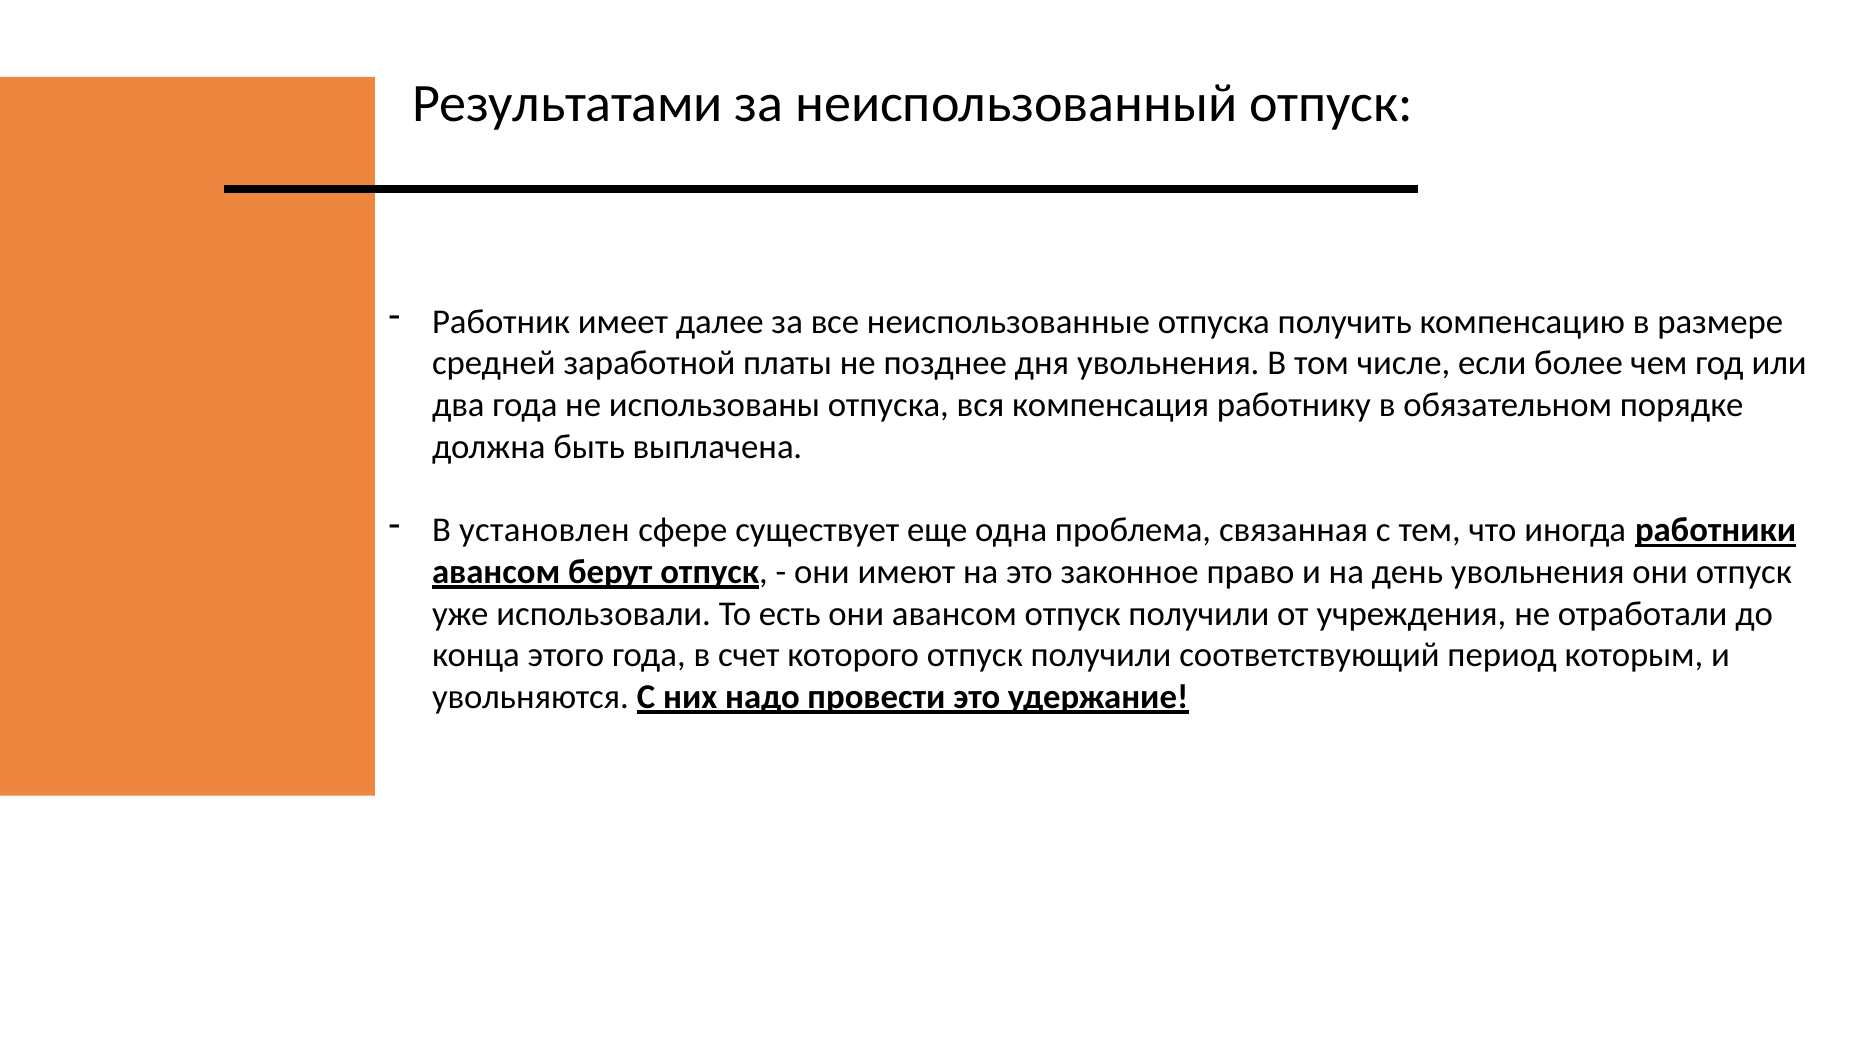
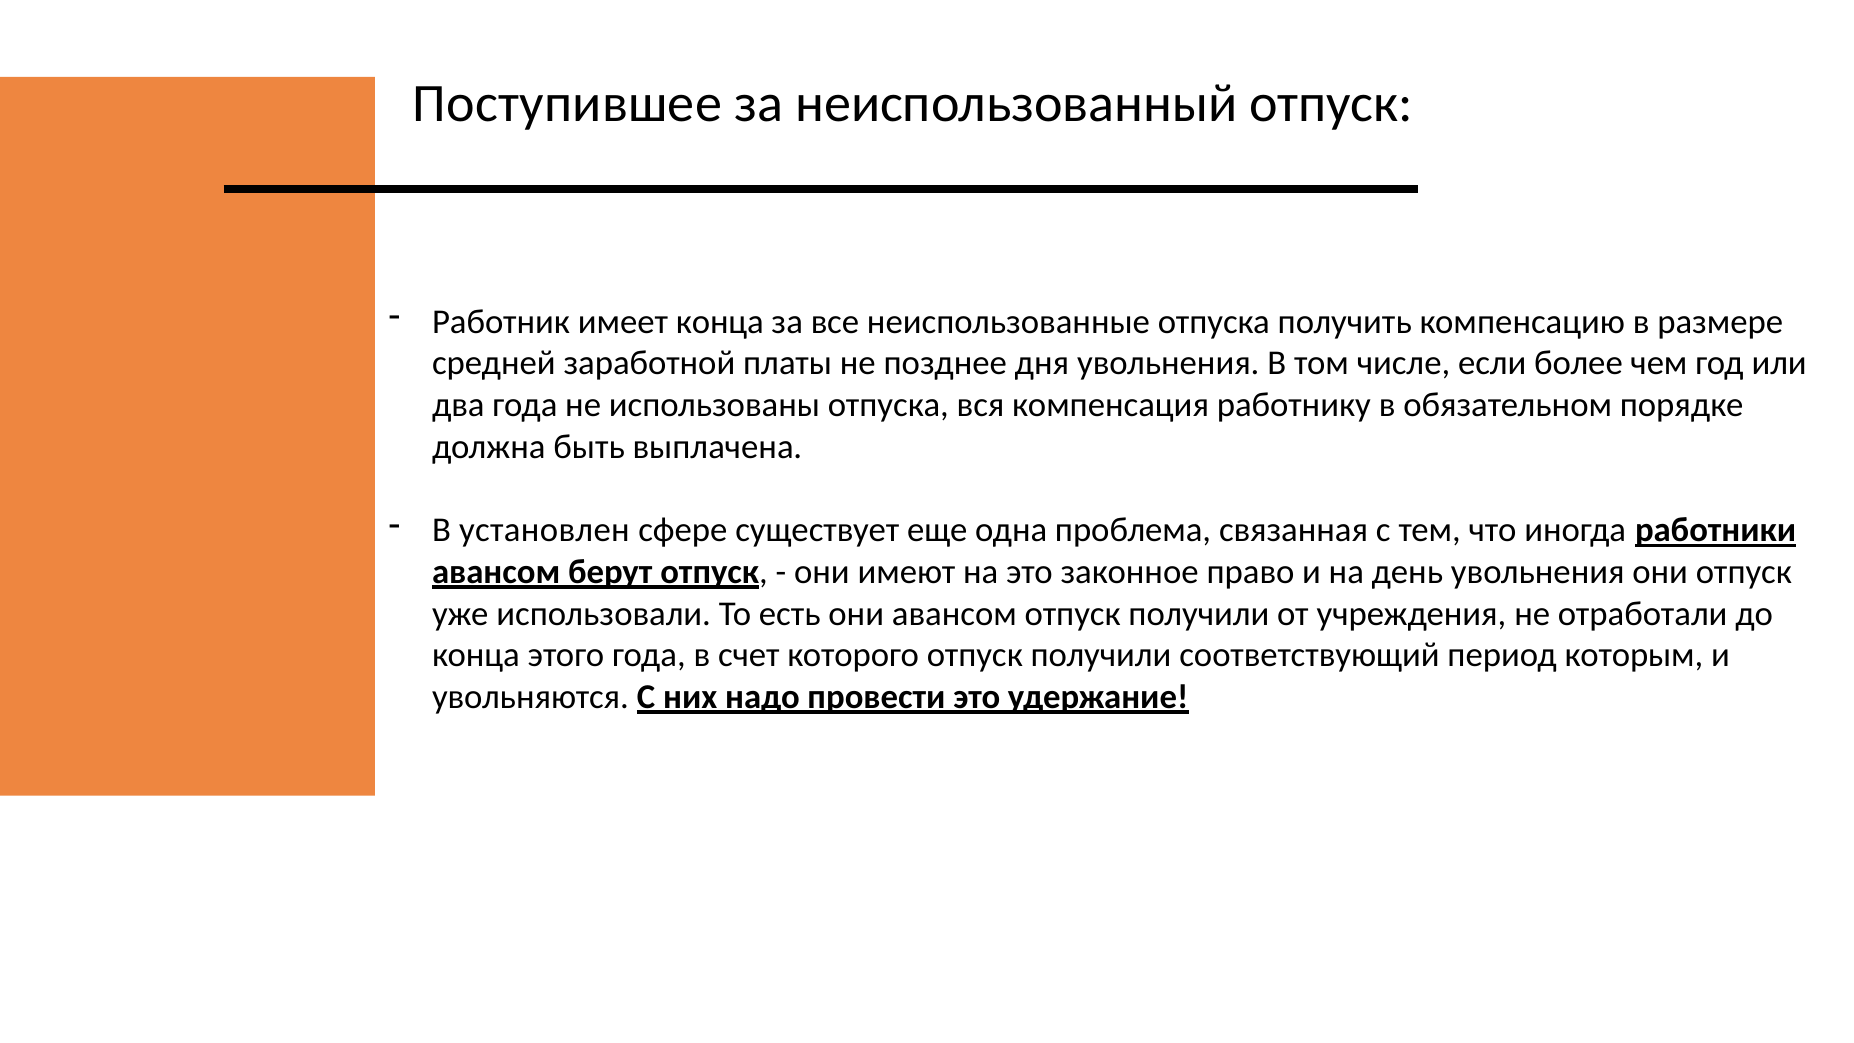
Результатами: Результатами -> Поступившее
имеет далее: далее -> конца
